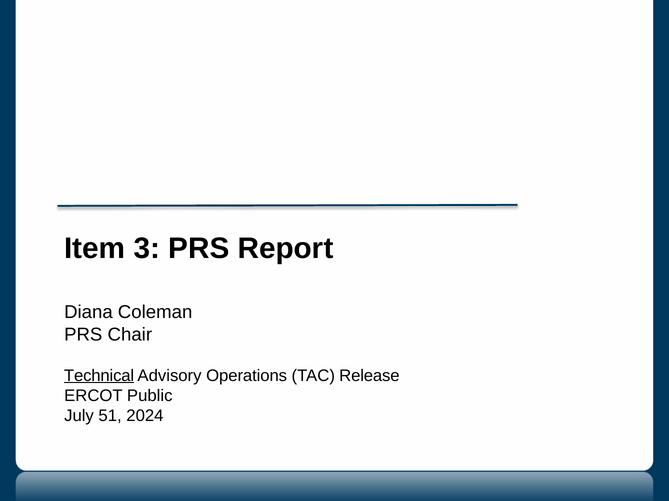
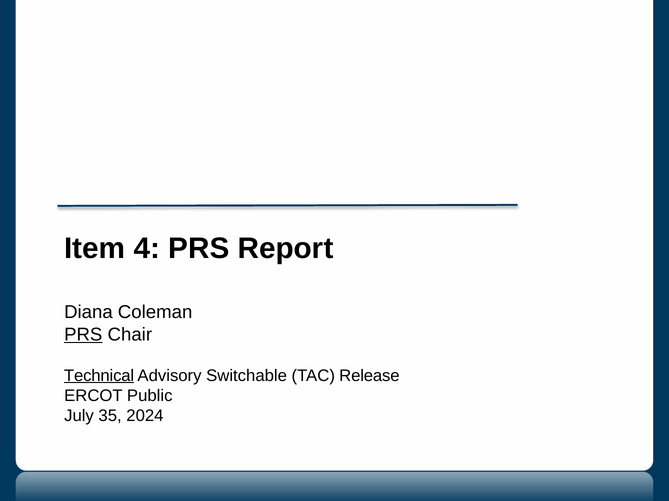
3: 3 -> 4
PRS at (83, 335) underline: none -> present
Operations: Operations -> Switchable
51: 51 -> 35
